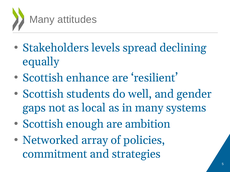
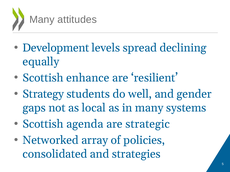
Stakeholders: Stakeholders -> Development
Scottish at (43, 94): Scottish -> Strategy
enough: enough -> agenda
ambition: ambition -> strategic
commitment: commitment -> consolidated
